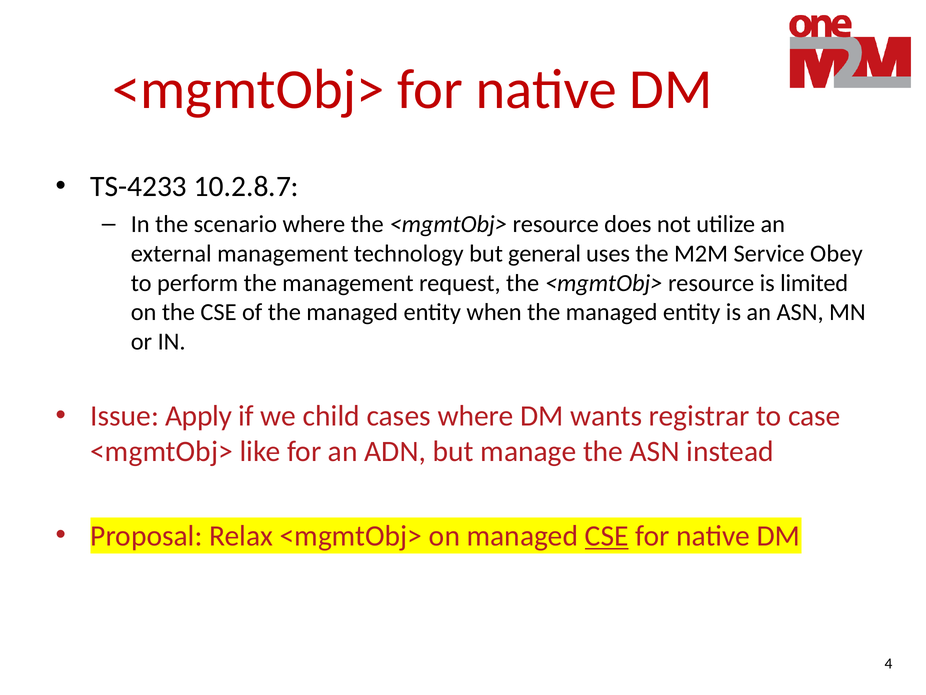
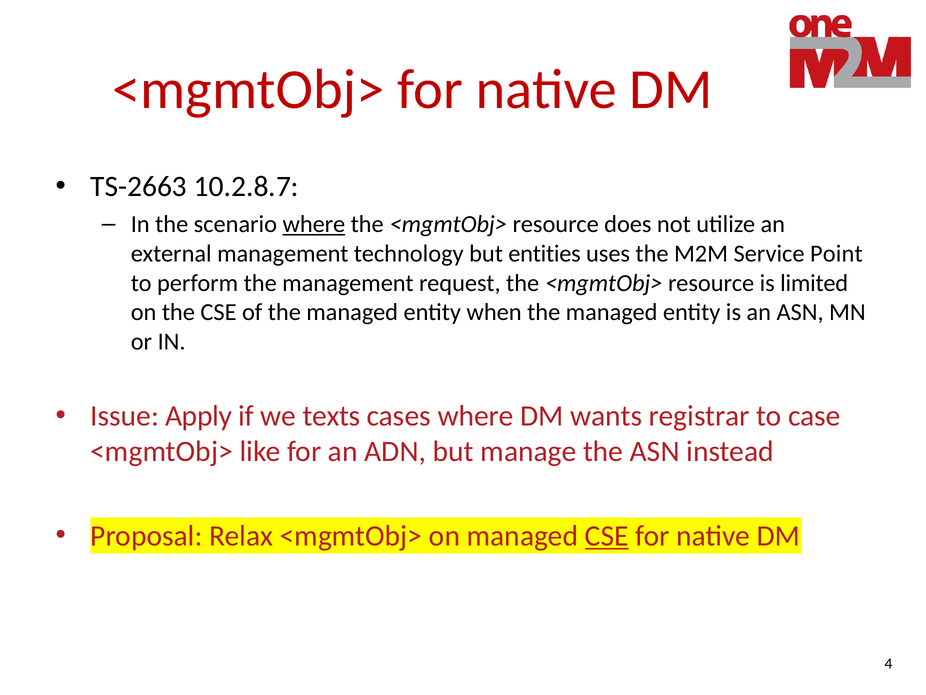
TS-4233: TS-4233 -> TS-2663
where at (314, 224) underline: none -> present
general: general -> entities
Obey: Obey -> Point
child: child -> texts
